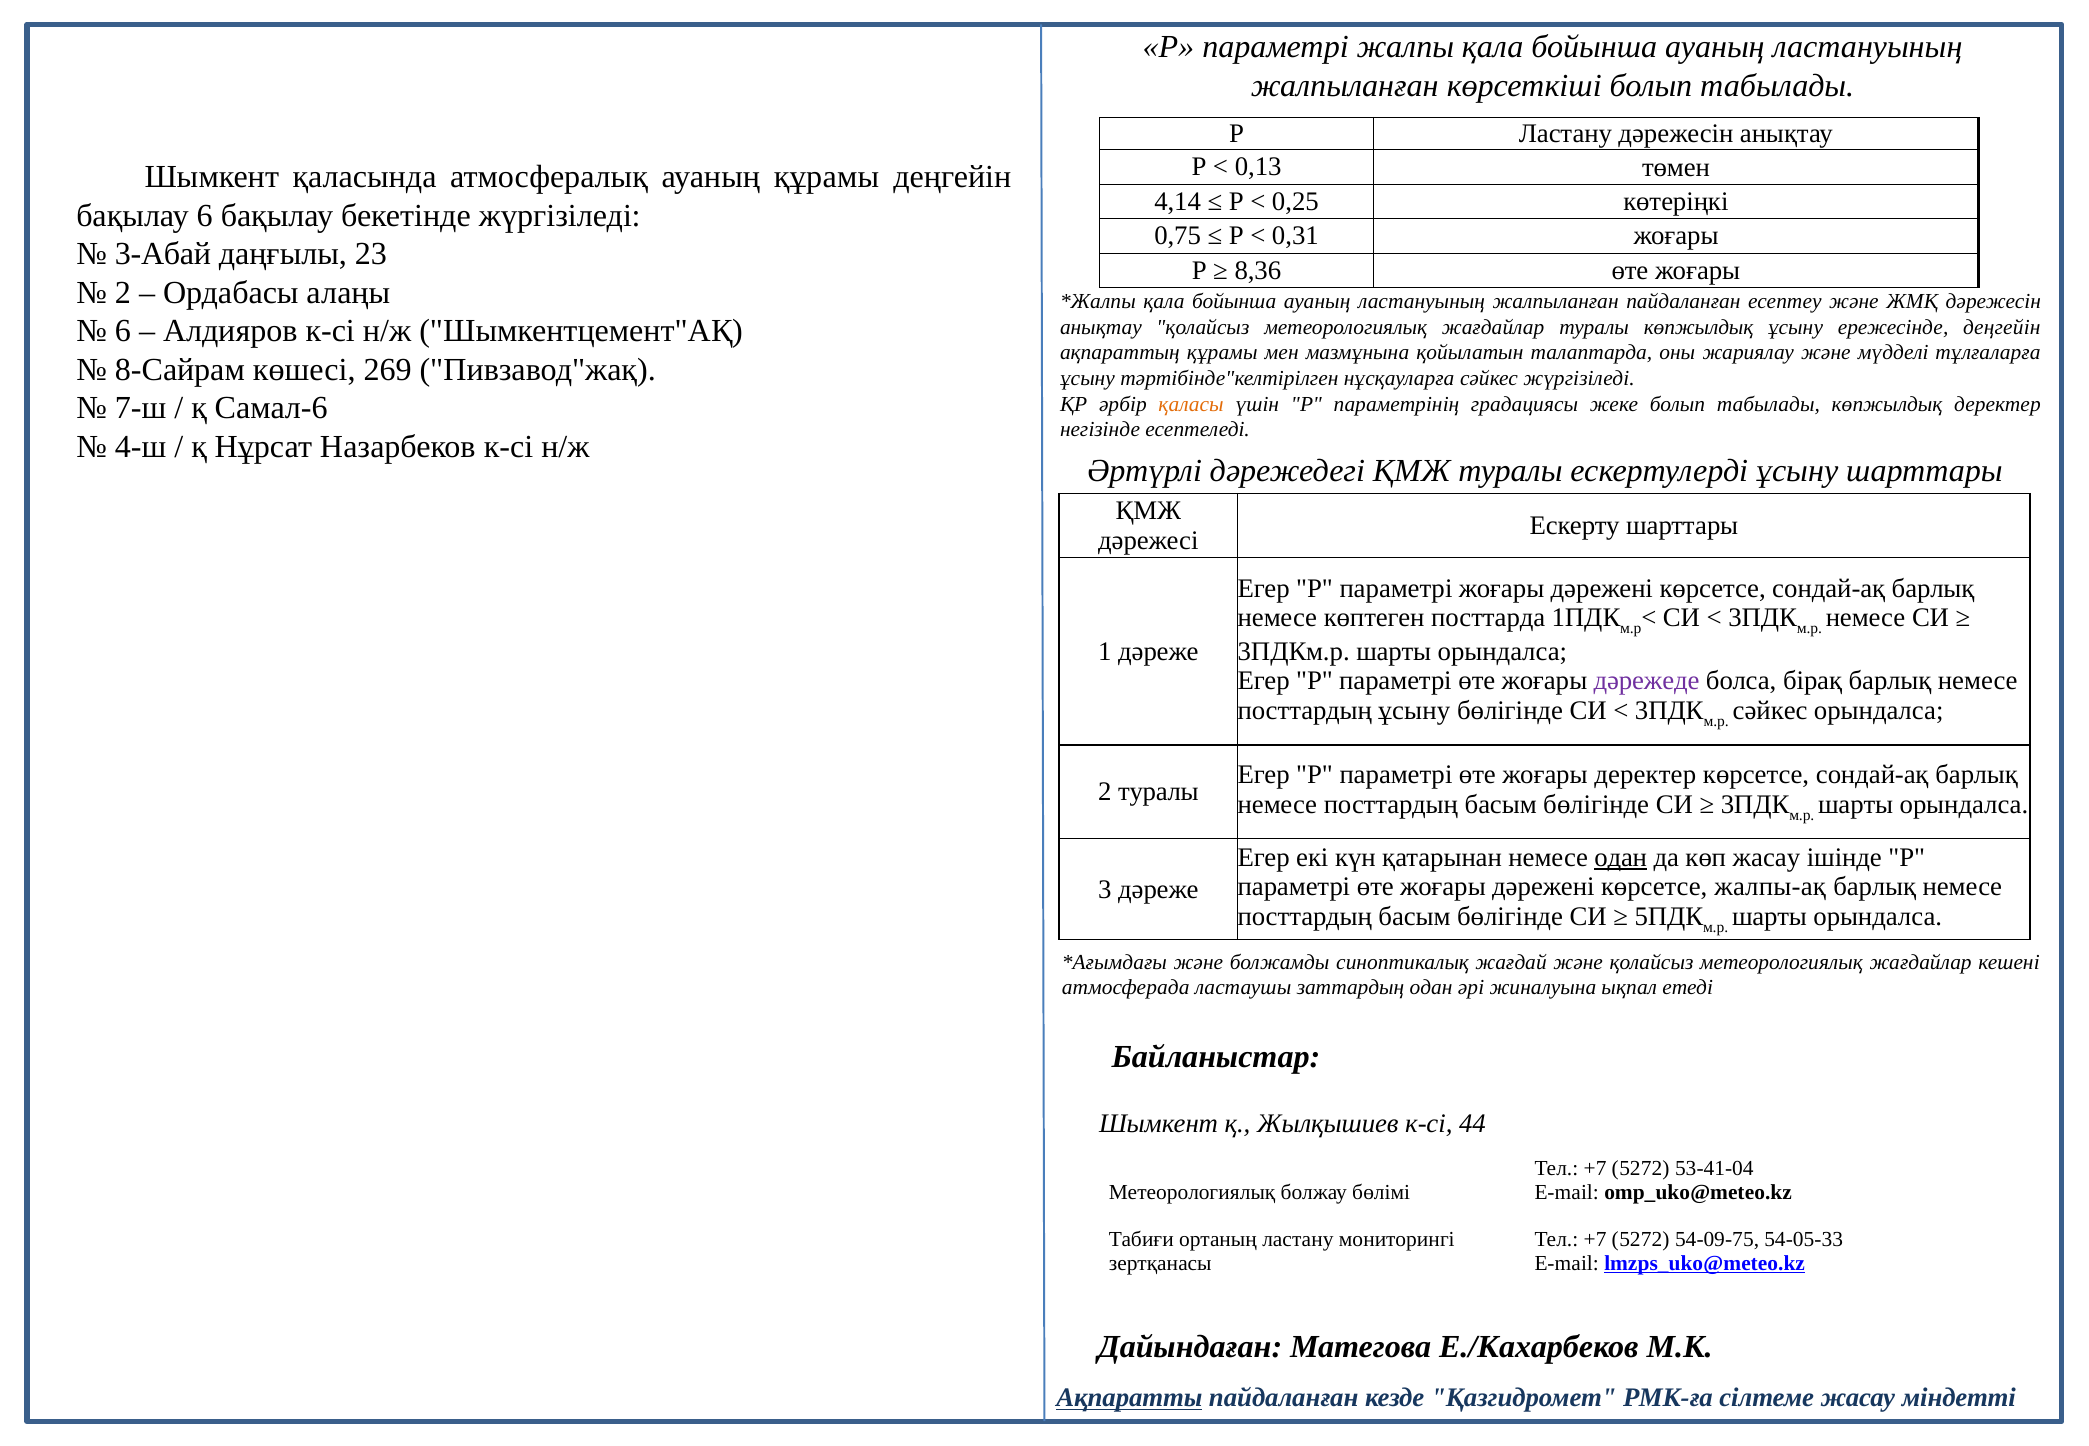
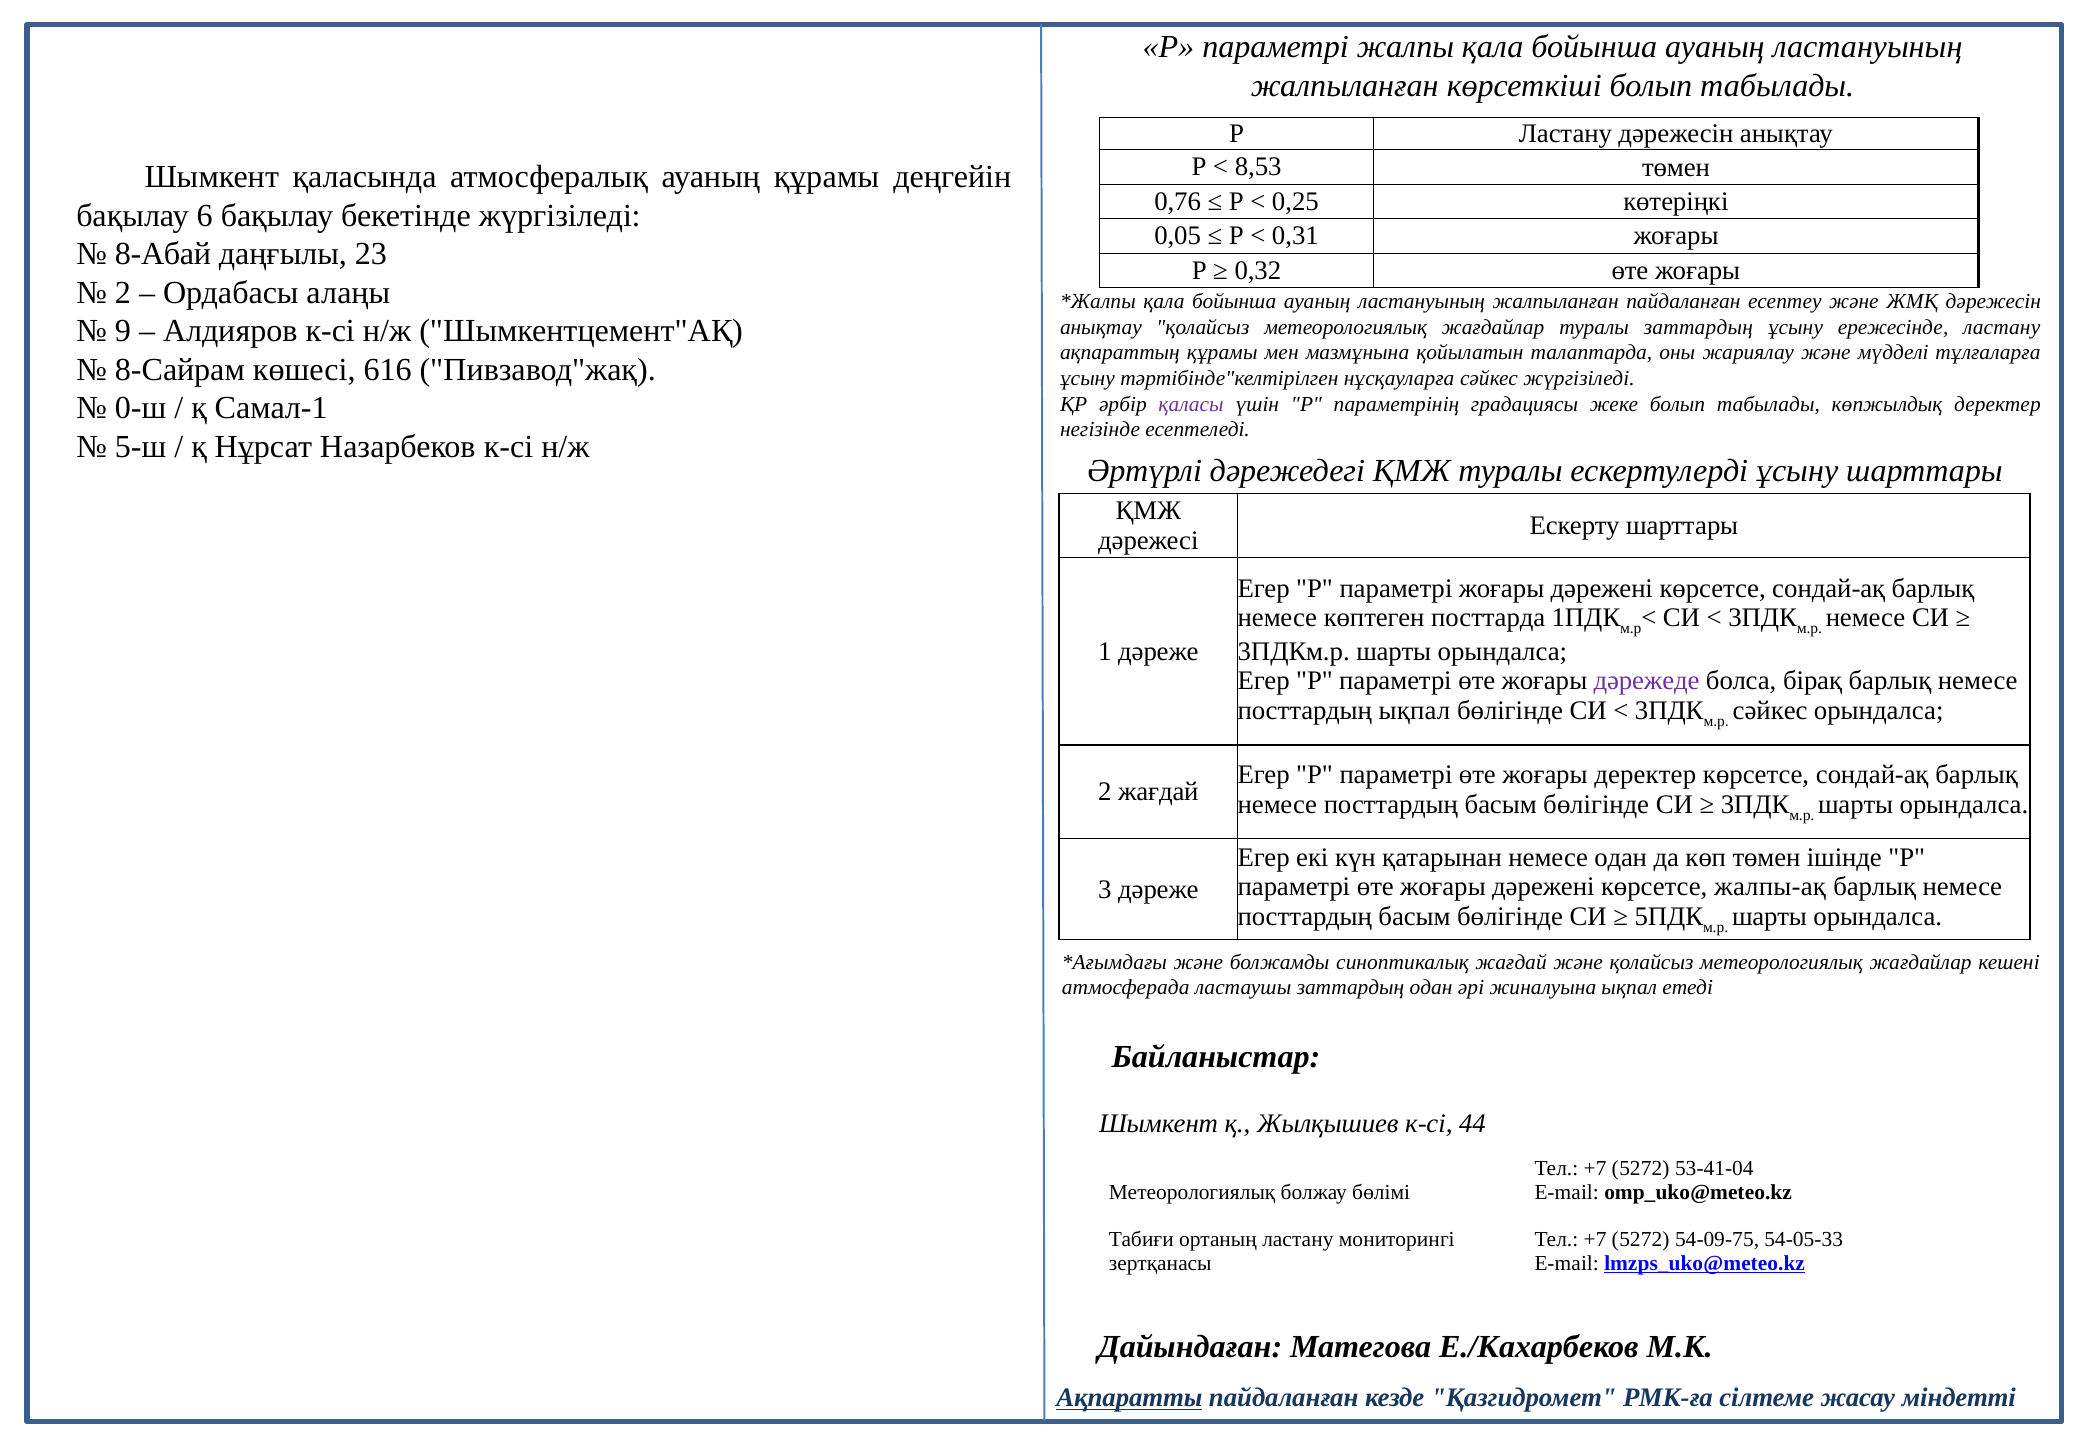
0,13: 0,13 -> 8,53
4,14: 4,14 -> 0,76
0,75: 0,75 -> 0,05
3-Абай: 3-Абай -> 8-Абай
8,36: 8,36 -> 0,32
6 at (123, 331): 6 -> 9
туралы көпжылдық: көпжылдық -> заттардың
ережесінде деңгейін: деңгейін -> ластану
269: 269 -> 616
7-ш: 7-ш -> 0-ш
Самал-6: Самал-6 -> Самал-1
қаласы colour: orange -> purple
4-ш: 4-ш -> 5-ш
посттардың ұсыну: ұсыну -> ықпал
2 туралы: туралы -> жағдай
одан at (1621, 858) underline: present -> none
көп жасау: жасау -> төмен
